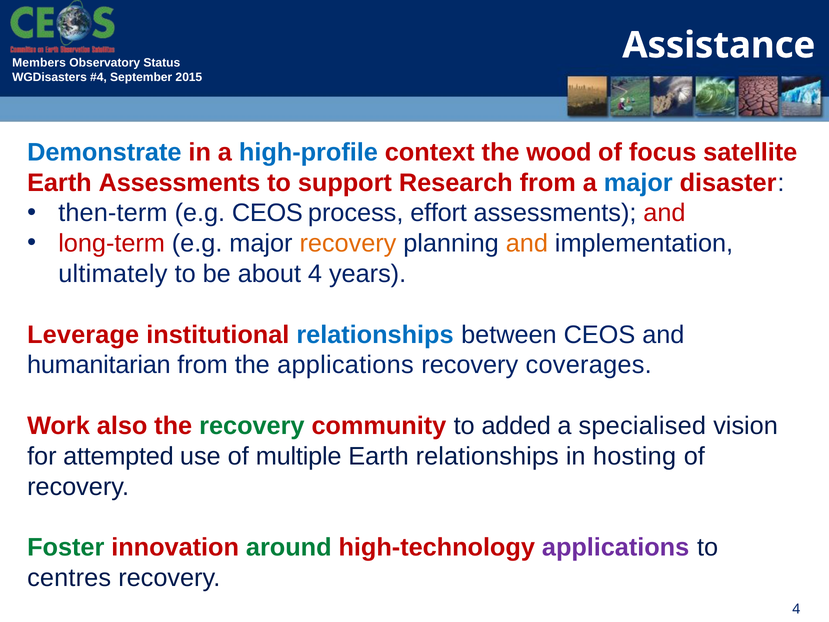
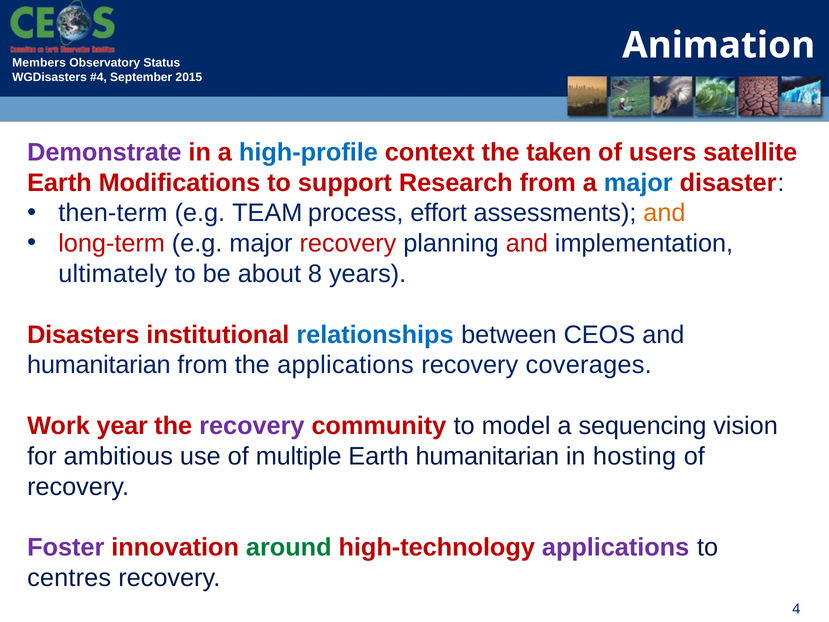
Assistance: Assistance -> Animation
Demonstrate colour: blue -> purple
wood: wood -> taken
focus: focus -> users
Earth Assessments: Assessments -> Modifications
e.g CEOS: CEOS -> TEAM
and at (664, 213) colour: red -> orange
recovery at (348, 243) colour: orange -> red
and at (527, 243) colour: orange -> red
about 4: 4 -> 8
Leverage: Leverage -> Disasters
also: also -> year
recovery at (252, 426) colour: green -> purple
added: added -> model
specialised: specialised -> sequencing
attempted: attempted -> ambitious
Earth relationships: relationships -> humanitarian
Foster colour: green -> purple
